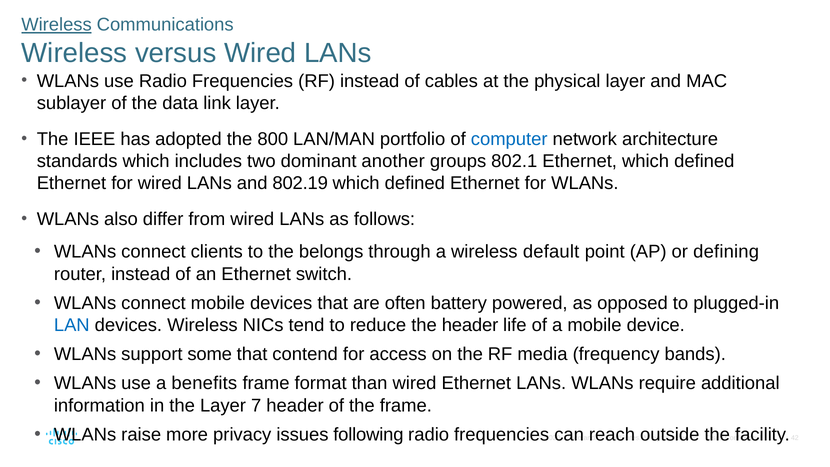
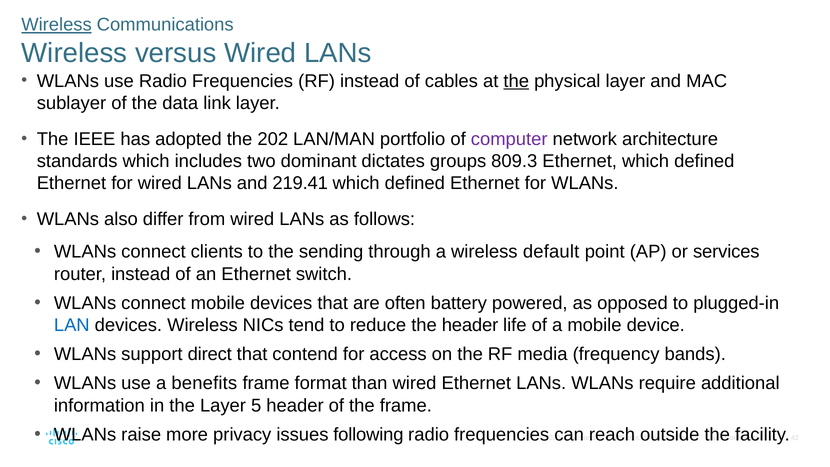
the at (516, 81) underline: none -> present
800: 800 -> 202
computer colour: blue -> purple
another: another -> dictates
802.1: 802.1 -> 809.3
802.19: 802.19 -> 219.41
belongs: belongs -> sending
defining: defining -> services
some: some -> direct
7: 7 -> 5
